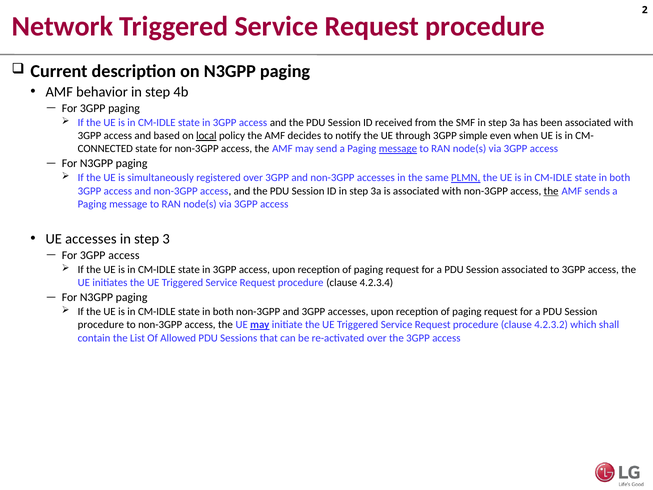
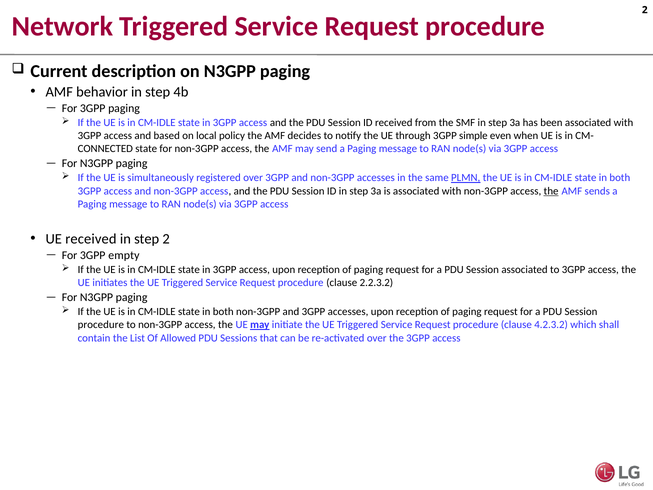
local underline: present -> none
message at (398, 149) underline: present -> none
UE accesses: accesses -> received
step 3: 3 -> 2
For 3GPP access: access -> empty
4.2.3.4: 4.2.3.4 -> 2.2.3.2
